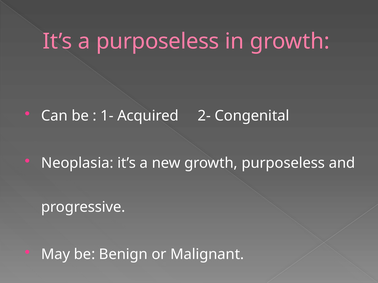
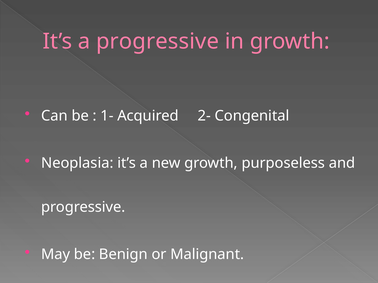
a purposeless: purposeless -> progressive
